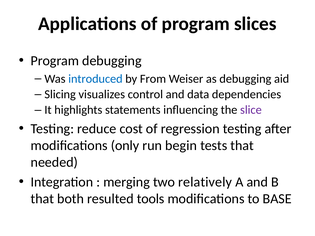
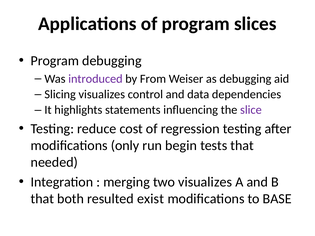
introduced colour: blue -> purple
two relatively: relatively -> visualizes
tools: tools -> exist
